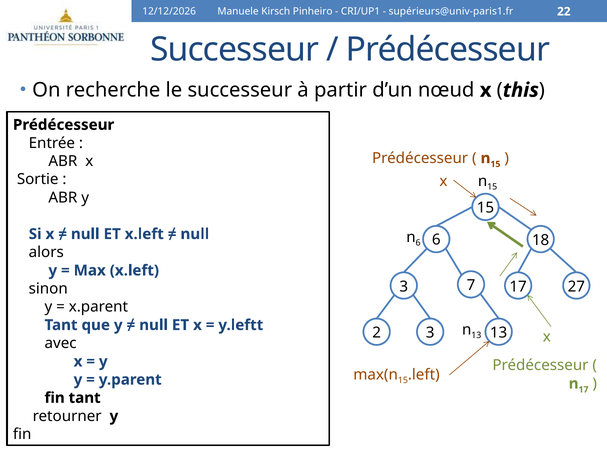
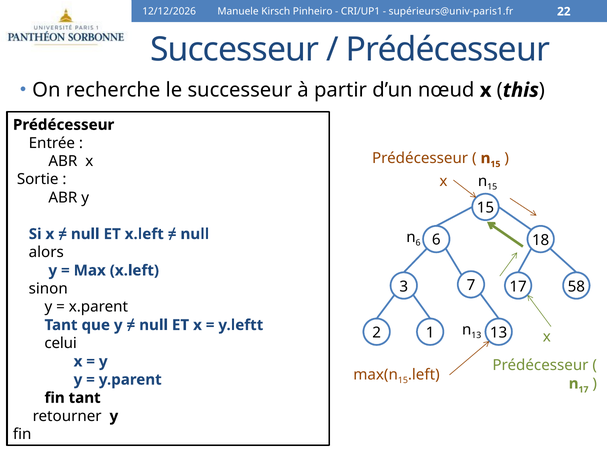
27: 27 -> 58
2 3: 3 -> 1
avec: avec -> celui
